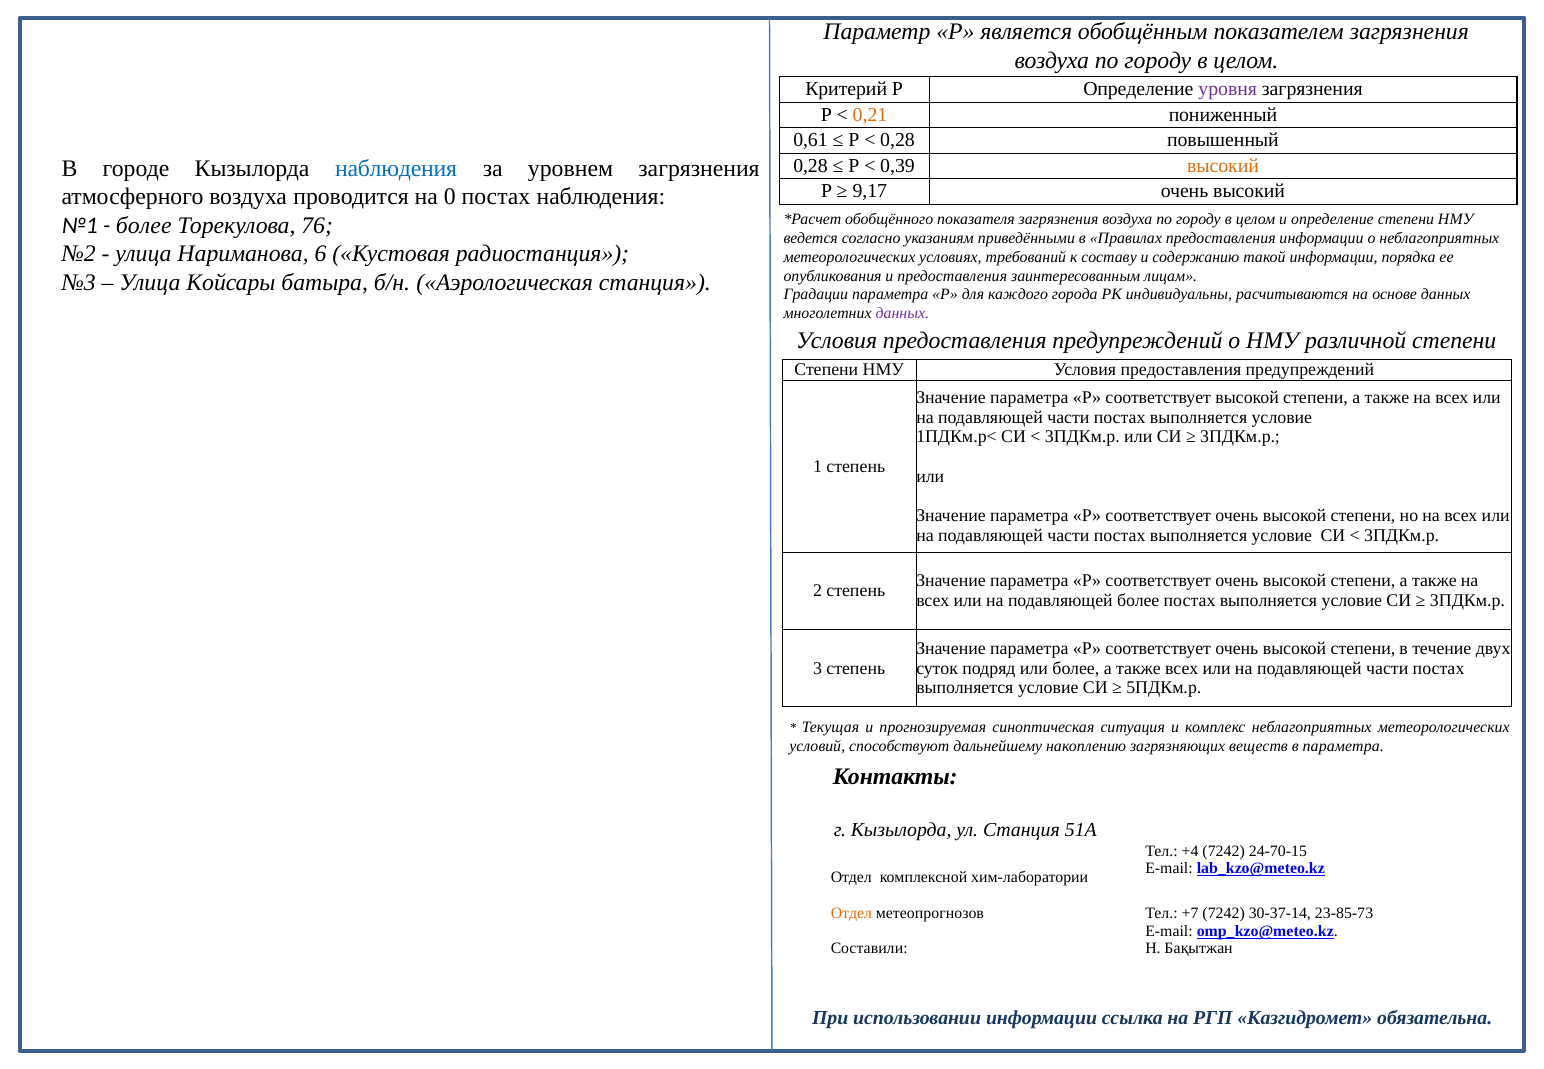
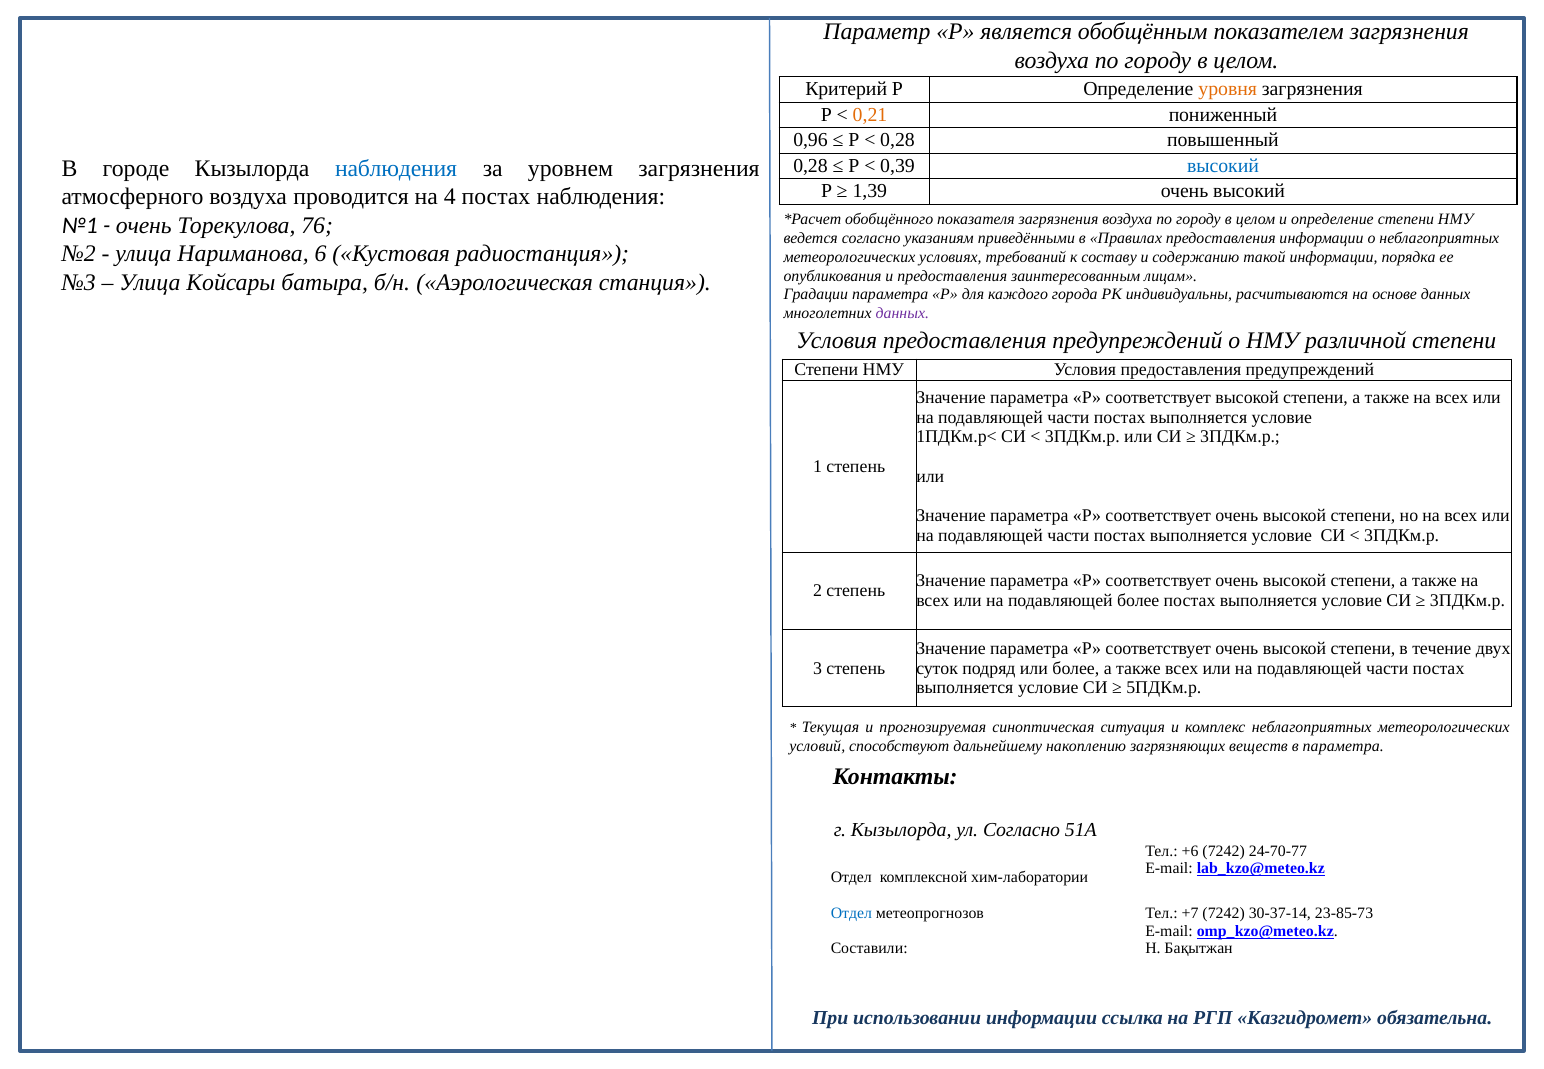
уровня colour: purple -> orange
0,61: 0,61 -> 0,96
высокий at (1223, 166) colour: orange -> blue
9,17: 9,17 -> 1,39
0: 0 -> 4
более at (144, 225): более -> очень
ул Станция: Станция -> Согласно
+4: +4 -> +6
24-70-15: 24-70-15 -> 24-70-77
Отдел at (851, 913) colour: orange -> blue
